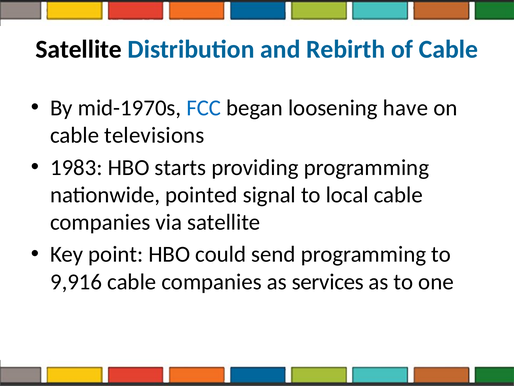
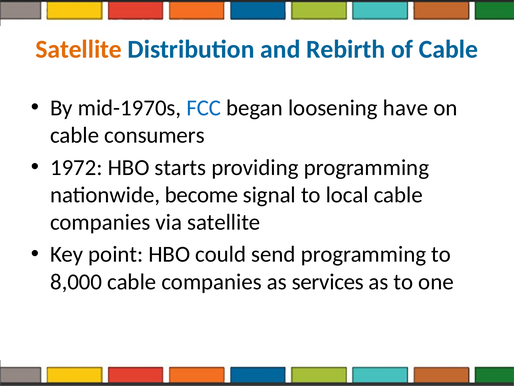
Satellite at (79, 49) colour: black -> orange
televisions: televisions -> consumers
1983: 1983 -> 1972
pointed: pointed -> become
9,916: 9,916 -> 8,000
